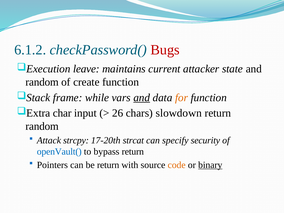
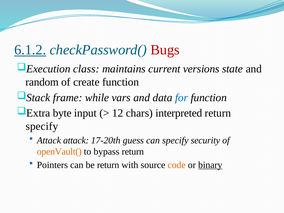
6.1.2 underline: none -> present
leave: leave -> class
attacker: attacker -> versions
and at (142, 98) underline: present -> none
for colour: orange -> blue
char: char -> byte
26: 26 -> 12
slowdown: slowdown -> interpreted
random at (42, 126): random -> specify
Attack strcpy: strcpy -> attack
strcat: strcat -> guess
openVault( colour: blue -> orange
